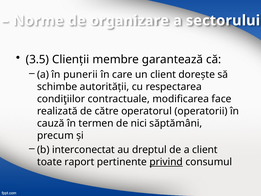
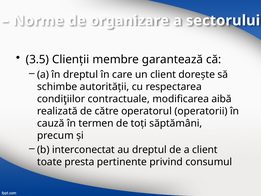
în punerii: punerii -> dreptul
face: face -> aibă
nici: nici -> toţi
raport: raport -> presta
privind underline: present -> none
